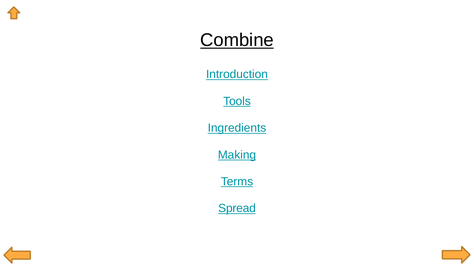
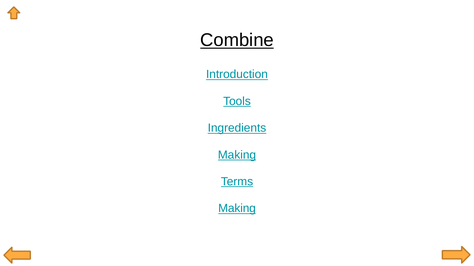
Spread at (237, 209): Spread -> Making
